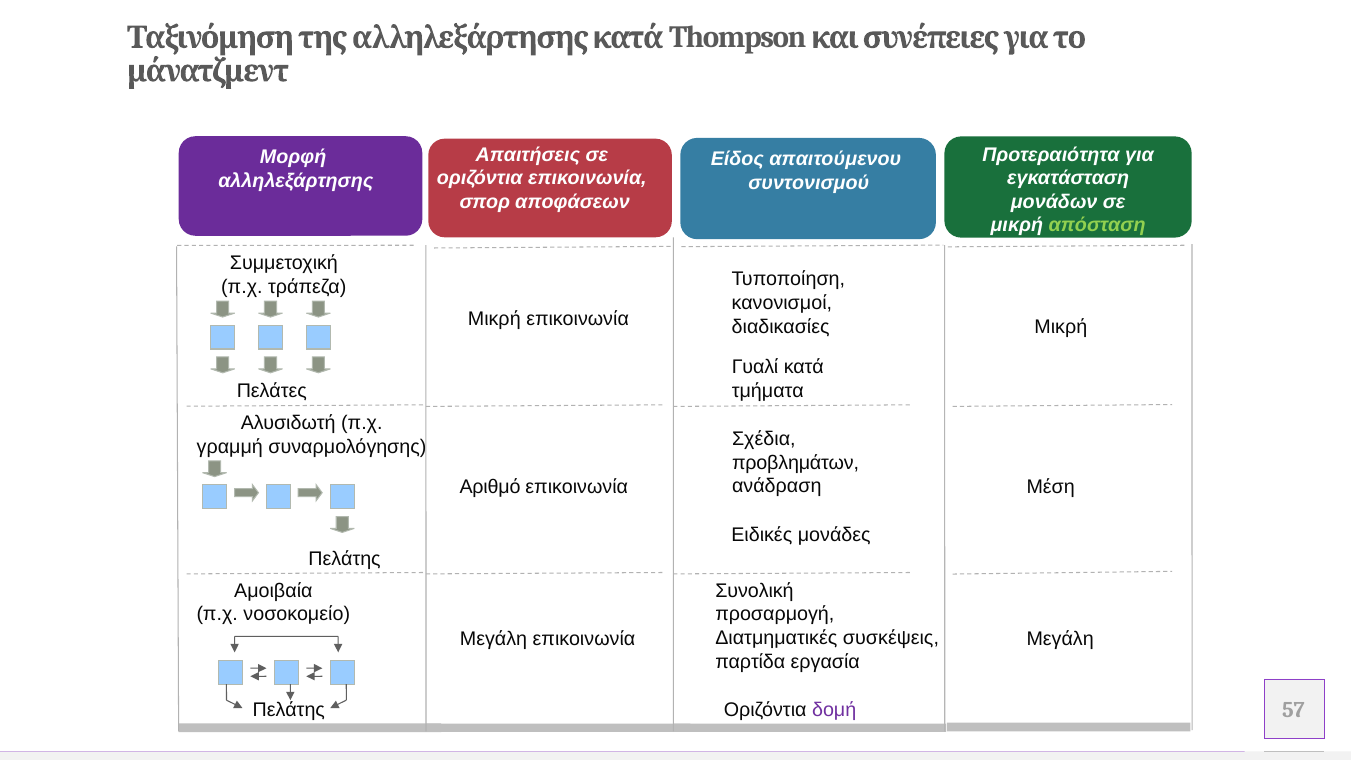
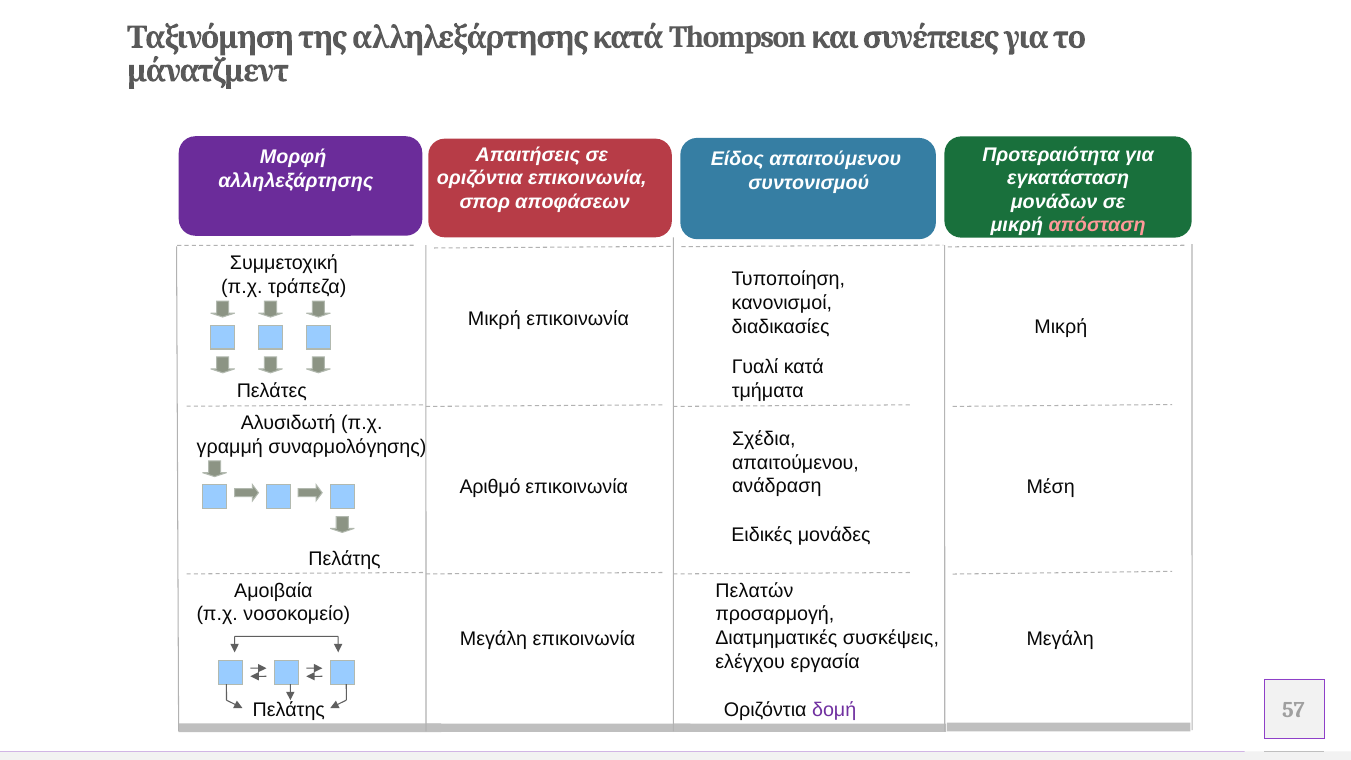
απόσταση colour: light green -> pink
προβλημάτων at (796, 463): προβλημάτων -> απαιτούμενου
Συνολική: Συνολική -> Πελατών
παρτίδα: παρτίδα -> ελέγχου
